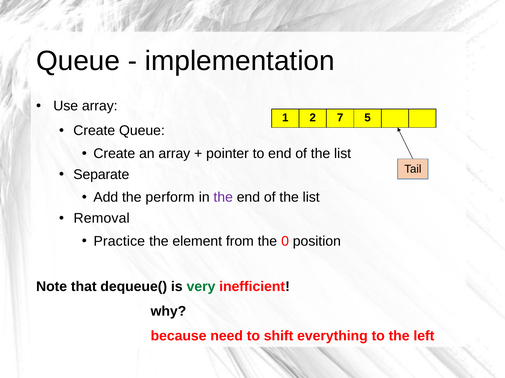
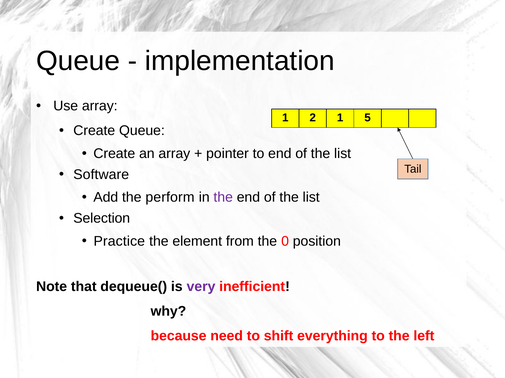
2 7: 7 -> 1
Separate: Separate -> Software
Removal: Removal -> Selection
very colour: green -> purple
